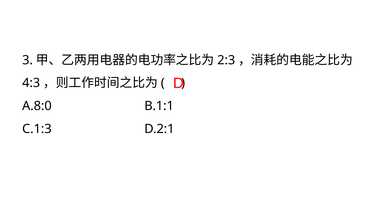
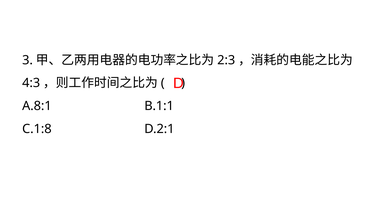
A.8:0: A.8:0 -> A.8:1
C.1:3: C.1:3 -> C.1:8
